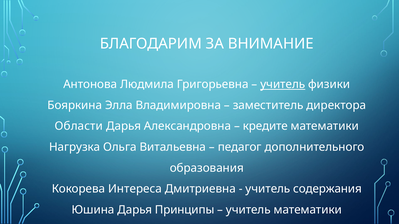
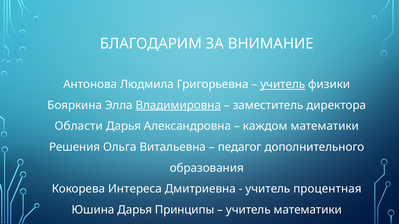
Владимировна underline: none -> present
кредите: кредите -> каждом
Нагрузка: Нагрузка -> Решения
содержания: содержания -> процентная
